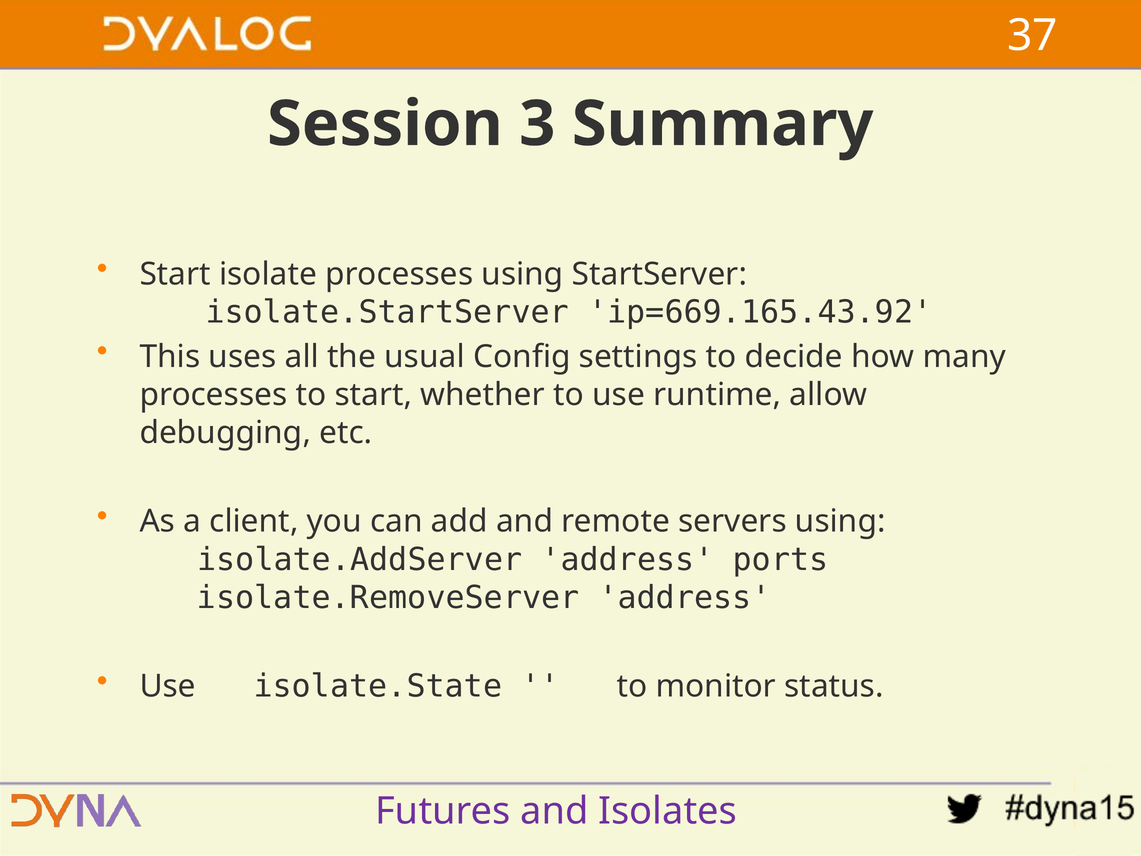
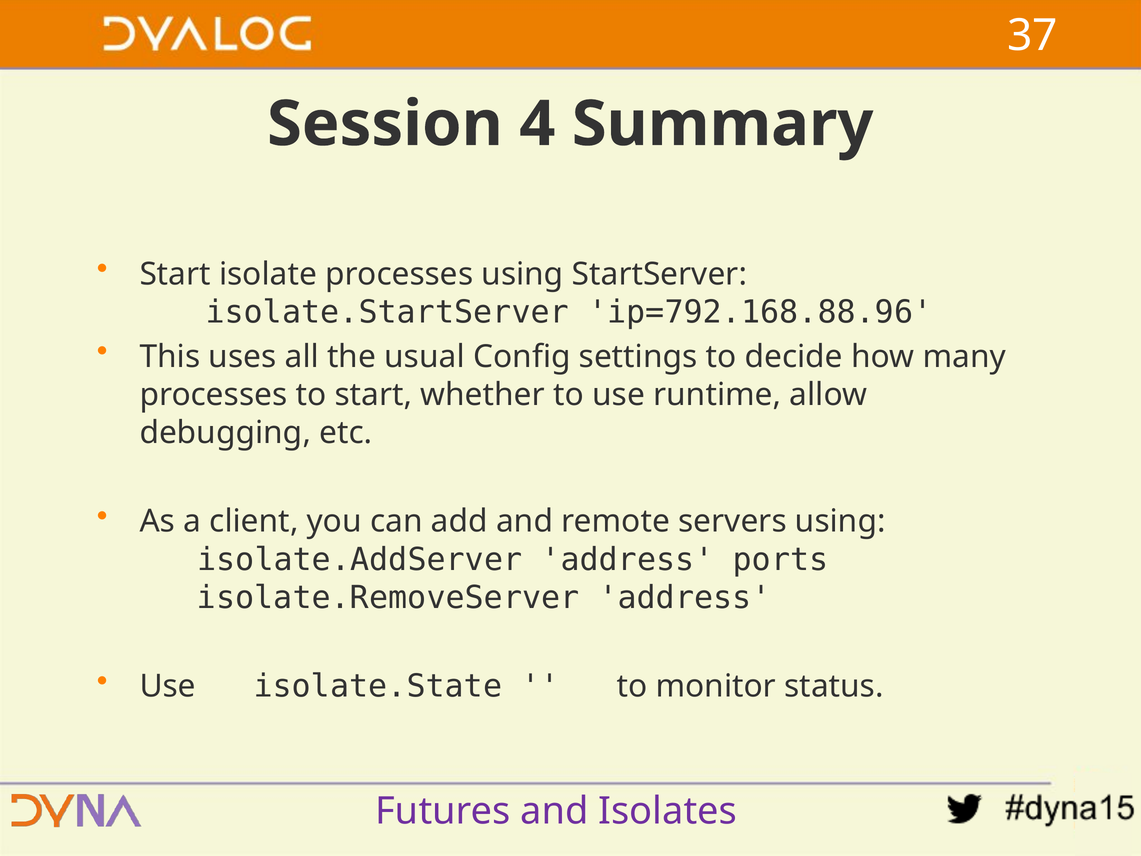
3: 3 -> 4
ip=669.165.43.92: ip=669.165.43.92 -> ip=792.168.88.96
